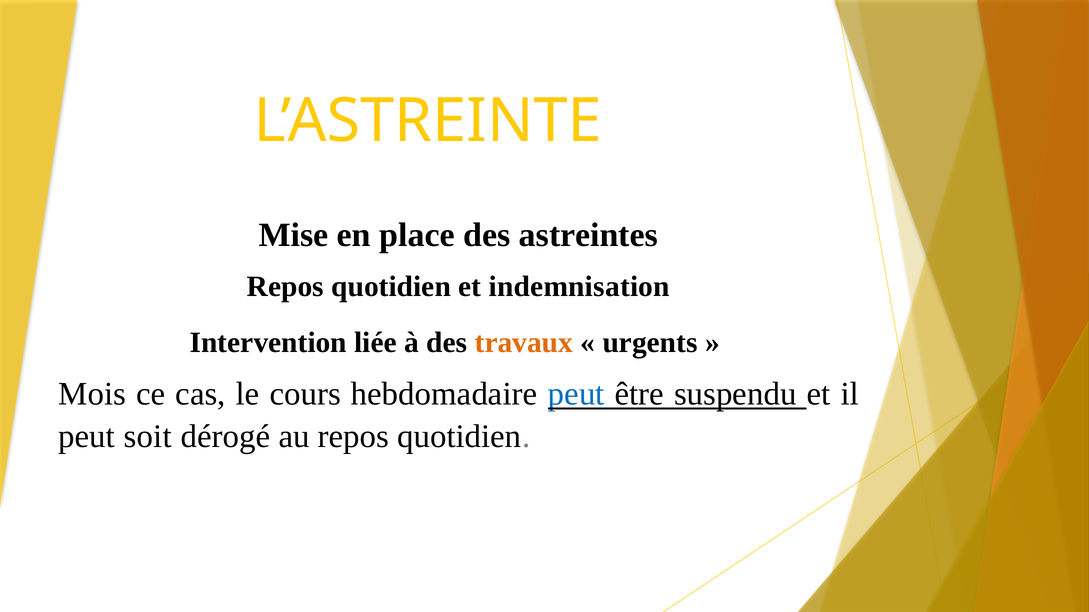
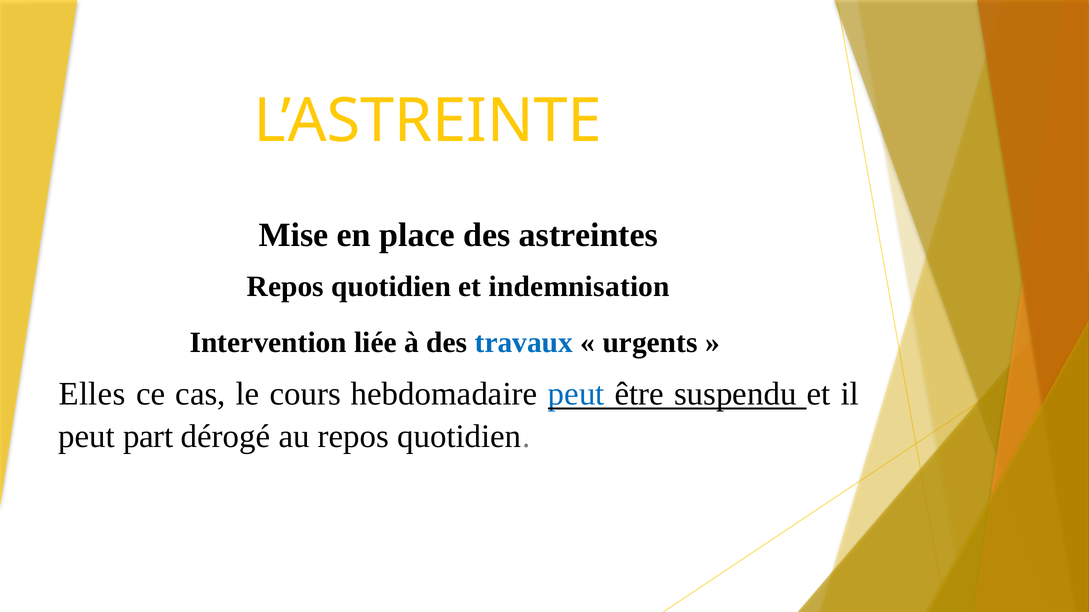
travaux colour: orange -> blue
Mois: Mois -> Elles
soit: soit -> part
